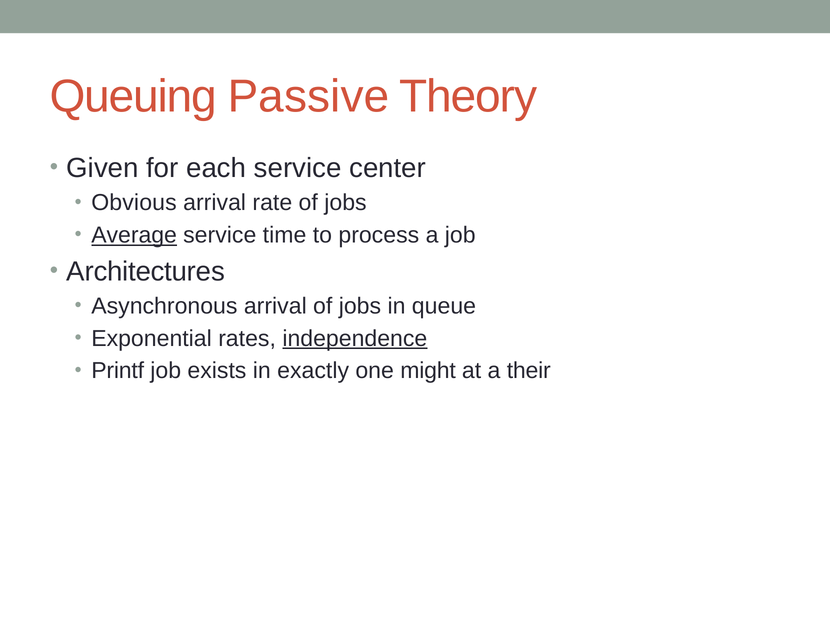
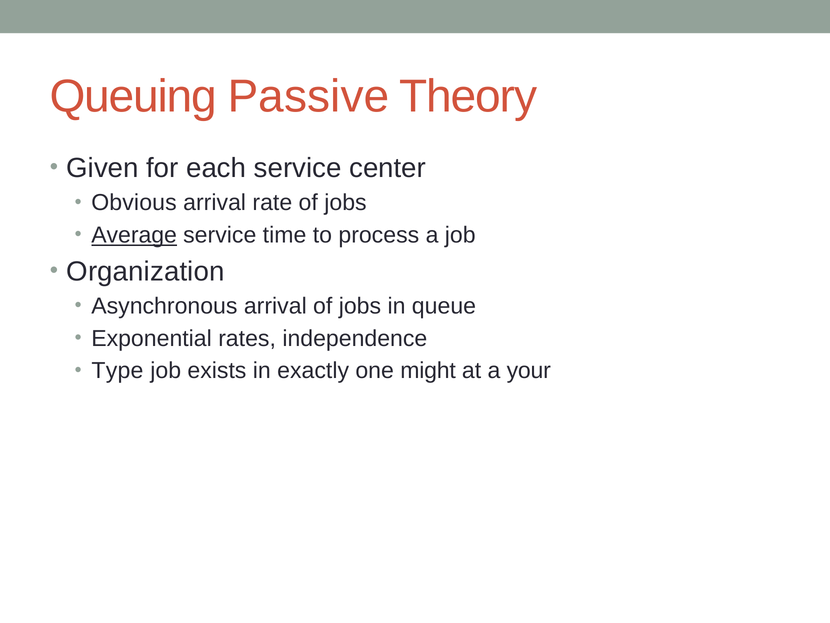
Architectures: Architectures -> Organization
independence underline: present -> none
Printf: Printf -> Type
their: their -> your
